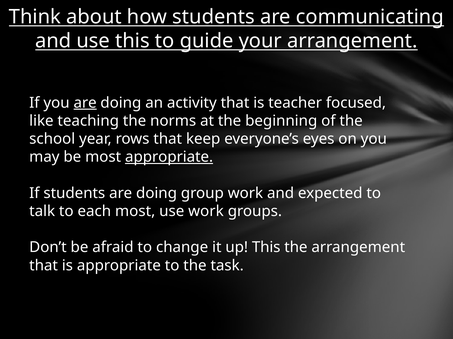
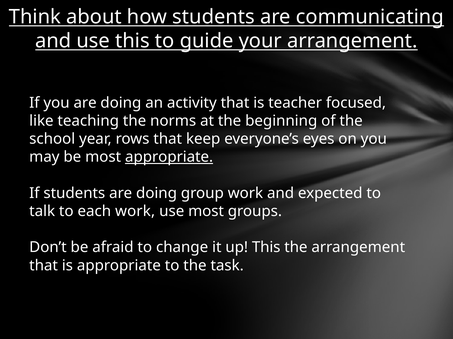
are at (85, 103) underline: present -> none
each most: most -> work
use work: work -> most
